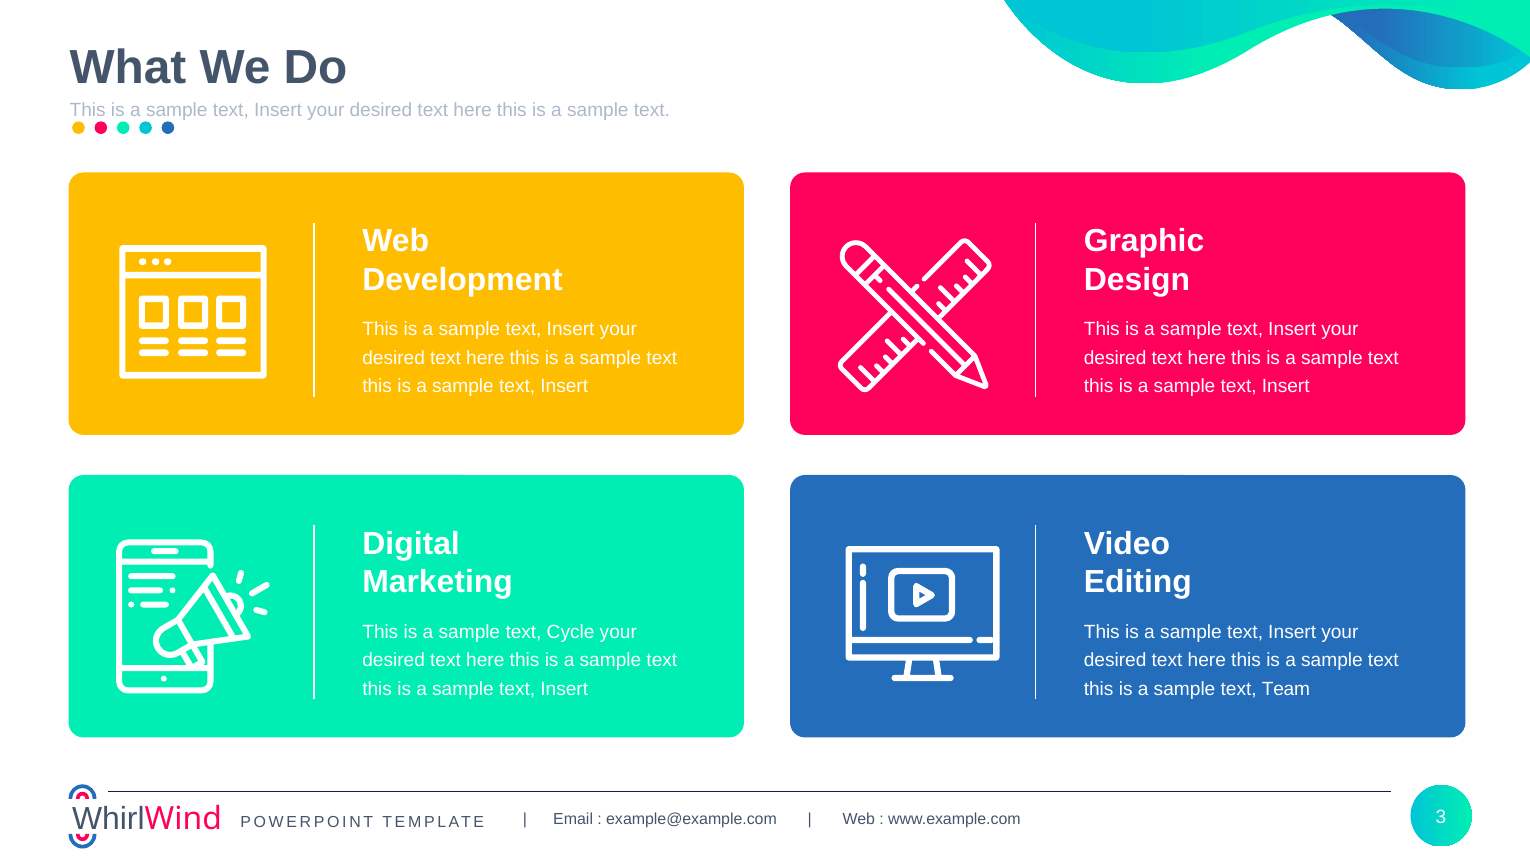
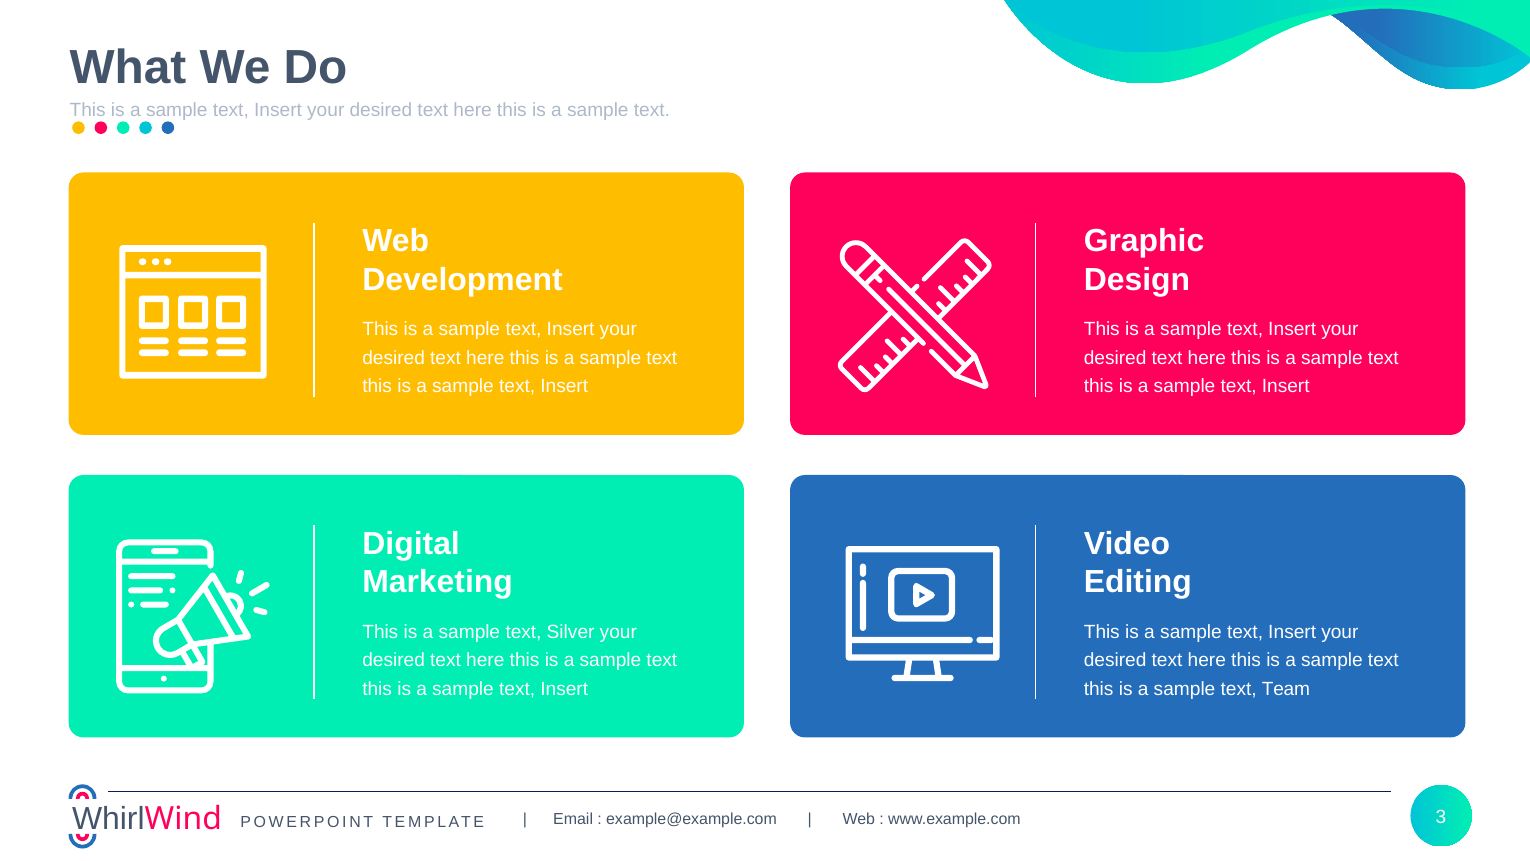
Cycle: Cycle -> Silver
